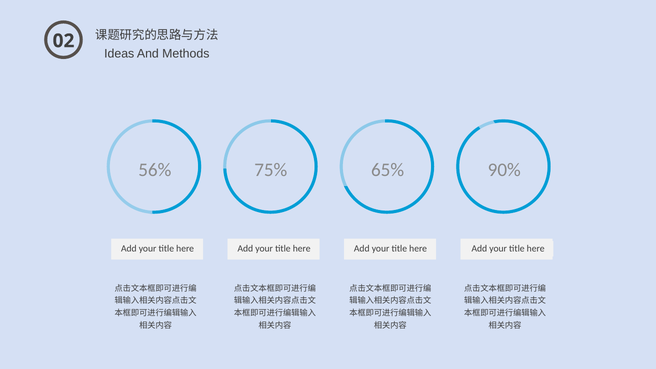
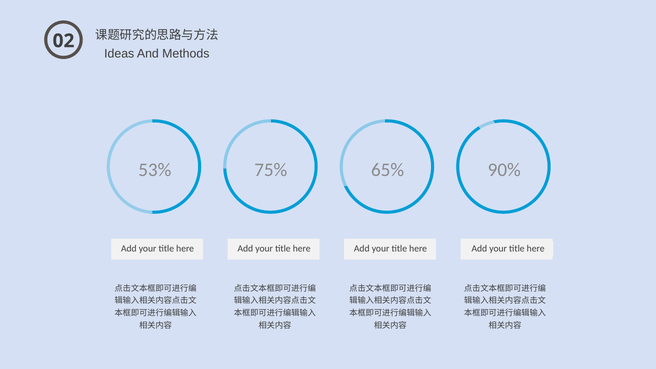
56%: 56% -> 53%
